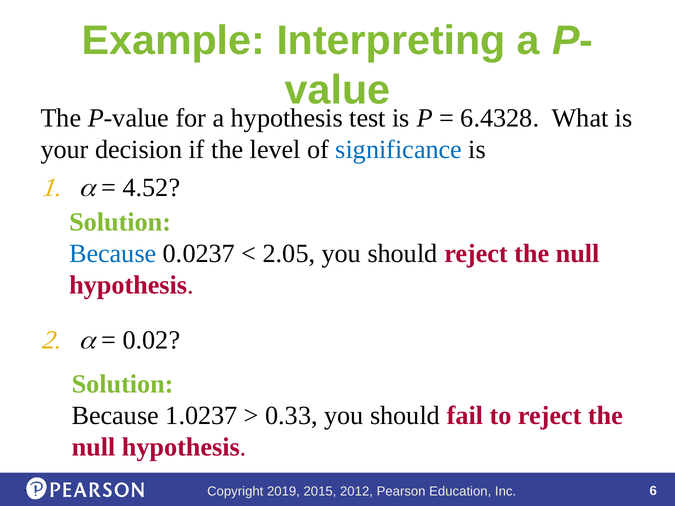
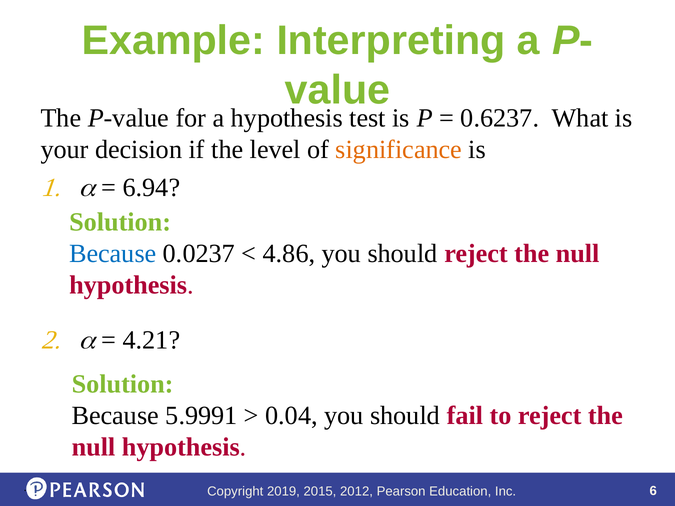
6.4328: 6.4328 -> 0.6237
significance colour: blue -> orange
4.52: 4.52 -> 6.94
2.05: 2.05 -> 4.86
0.02: 0.02 -> 4.21
1.0237: 1.0237 -> 5.9991
0.33: 0.33 -> 0.04
